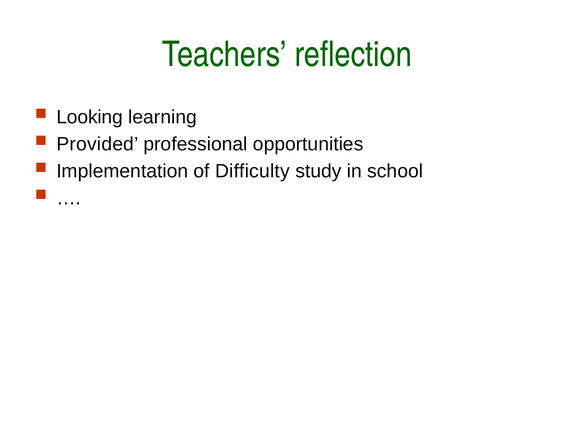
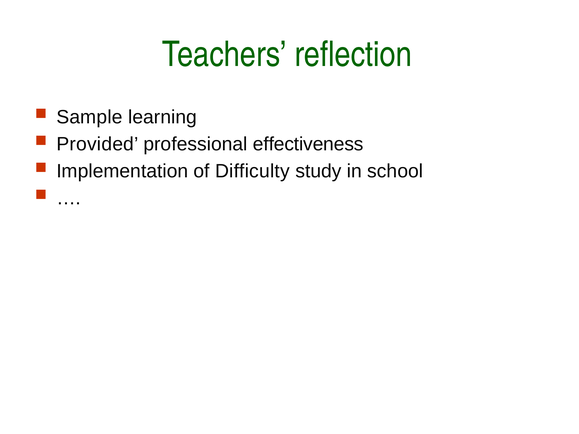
Looking: Looking -> Sample
opportunities: opportunities -> effectiveness
